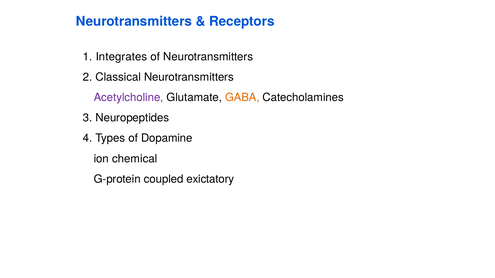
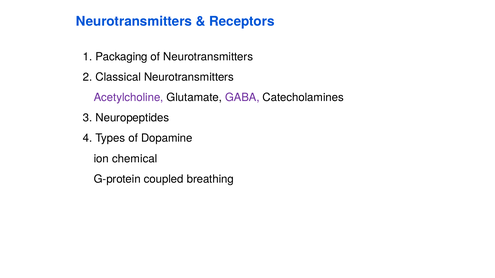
Integrates: Integrates -> Packaging
GABA colour: orange -> purple
exictatory: exictatory -> breathing
